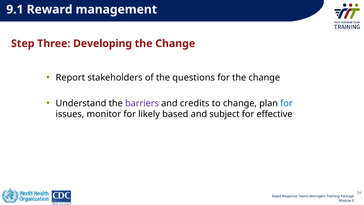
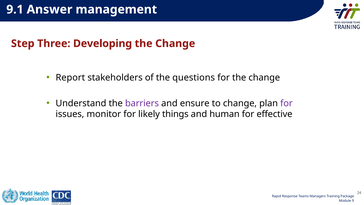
Reward: Reward -> Answer
credits: credits -> ensure
for at (286, 103) colour: blue -> purple
based: based -> things
subject: subject -> human
